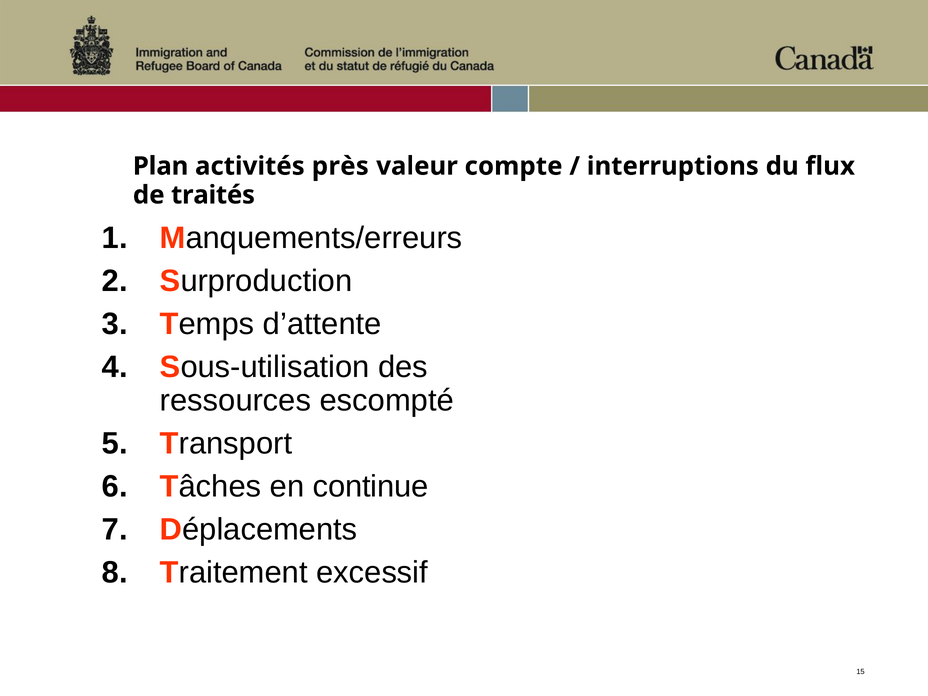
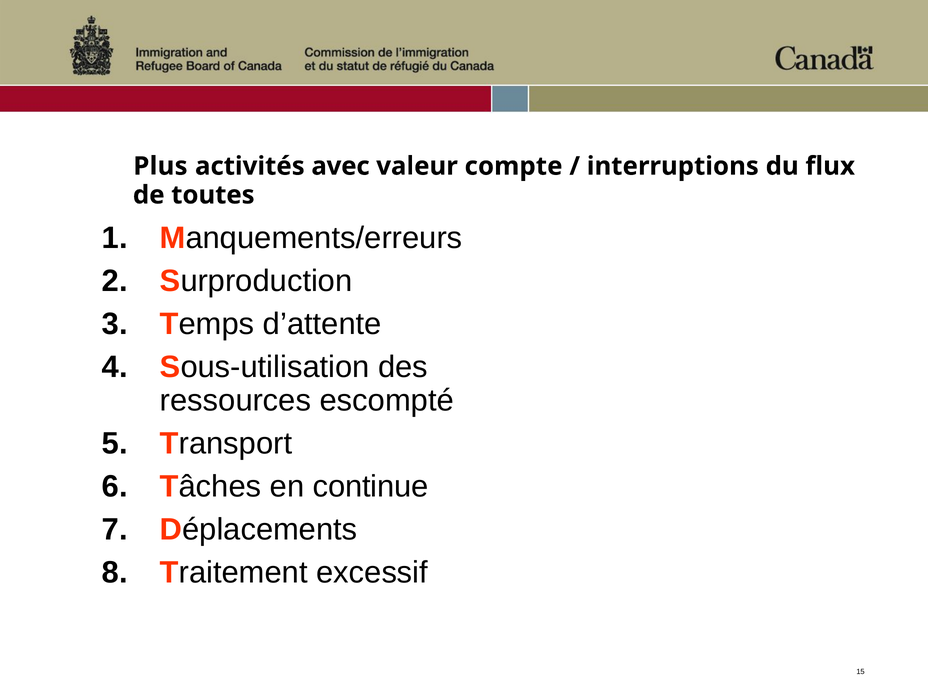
Plan: Plan -> Plus
près: près -> avec
traités: traités -> toutes
